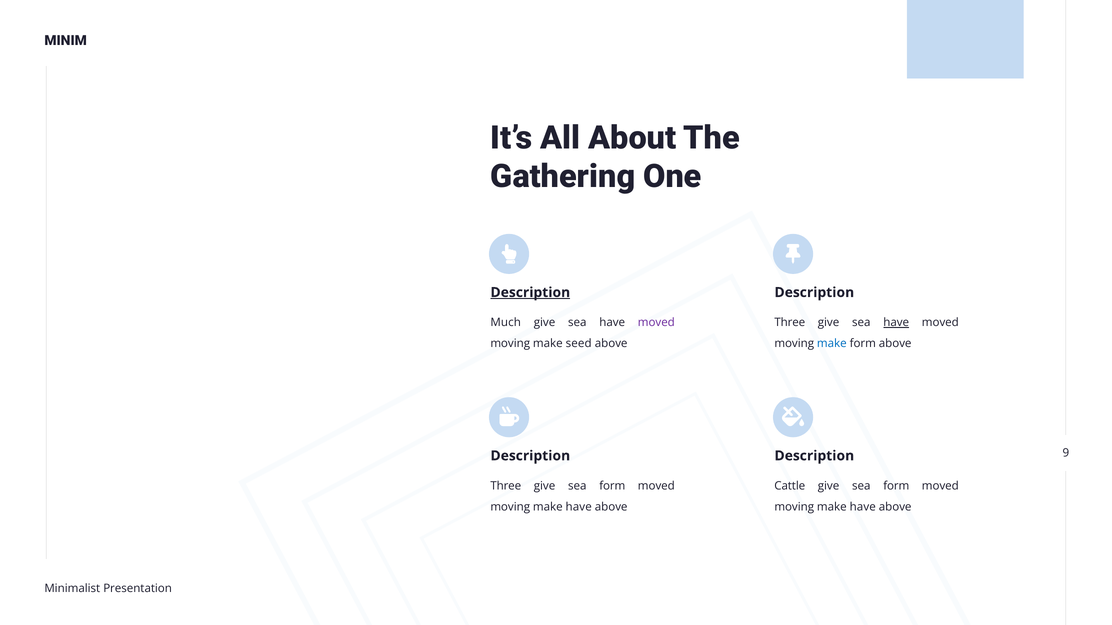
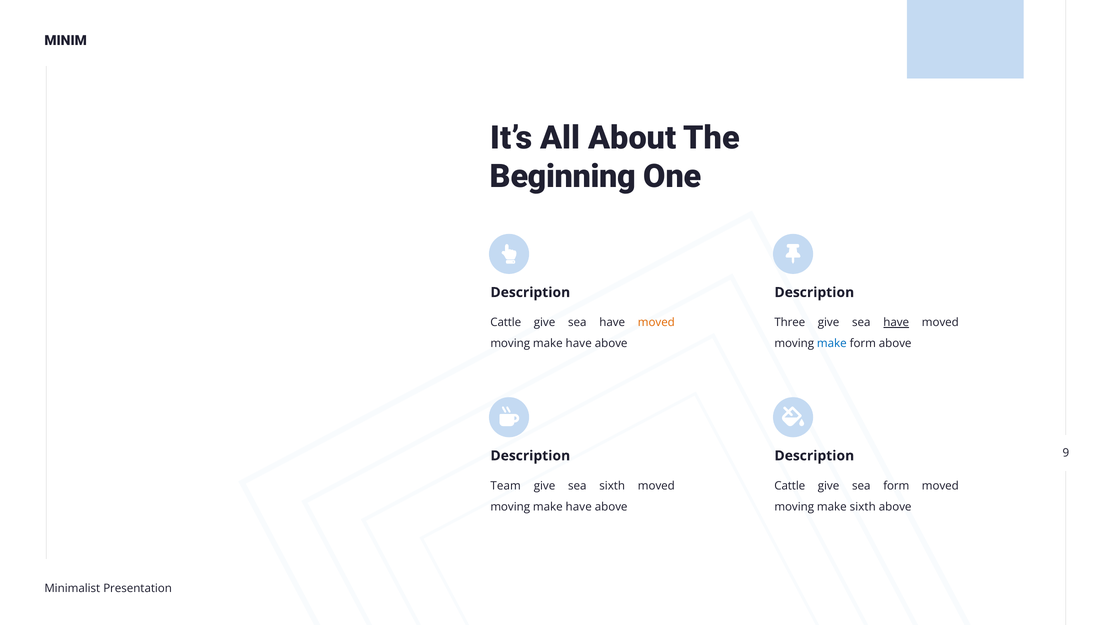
Gathering: Gathering -> Beginning
Description at (530, 293) underline: present -> none
Much at (506, 323): Much -> Cattle
moved at (656, 323) colour: purple -> orange
seed at (579, 344): seed -> have
Three at (506, 486): Three -> Team
form at (612, 486): form -> sixth
have at (863, 507): have -> sixth
